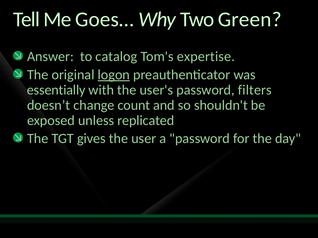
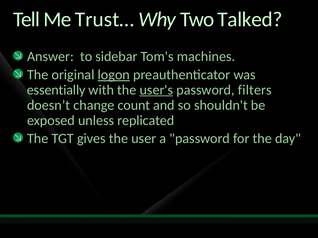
Goes…: Goes… -> Trust…
Green: Green -> Talked
catalog: catalog -> sidebar
expertise: expertise -> machines
user's underline: none -> present
